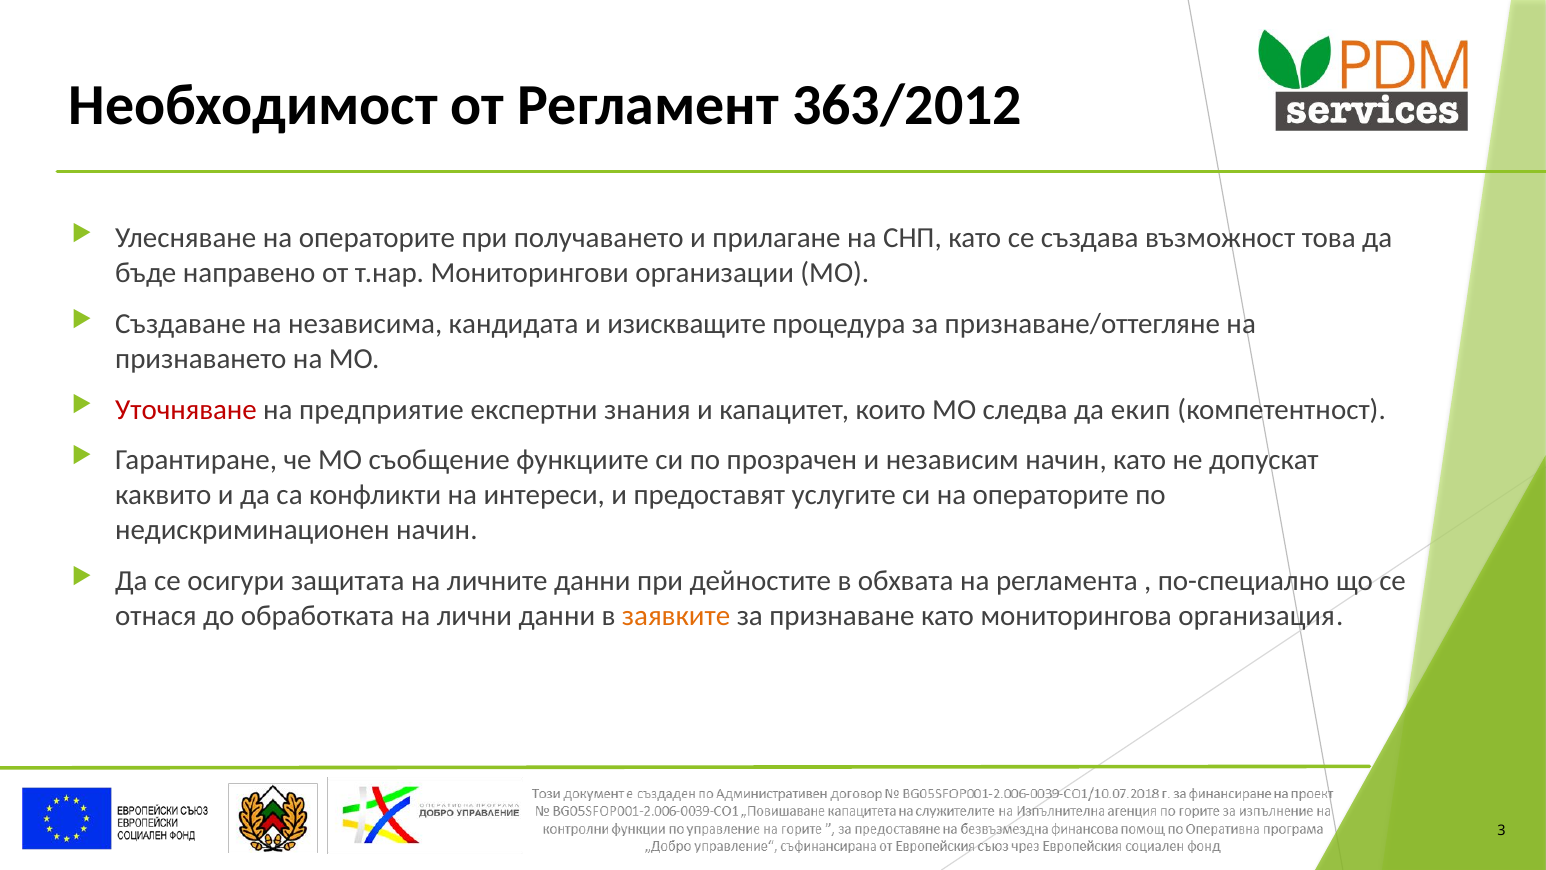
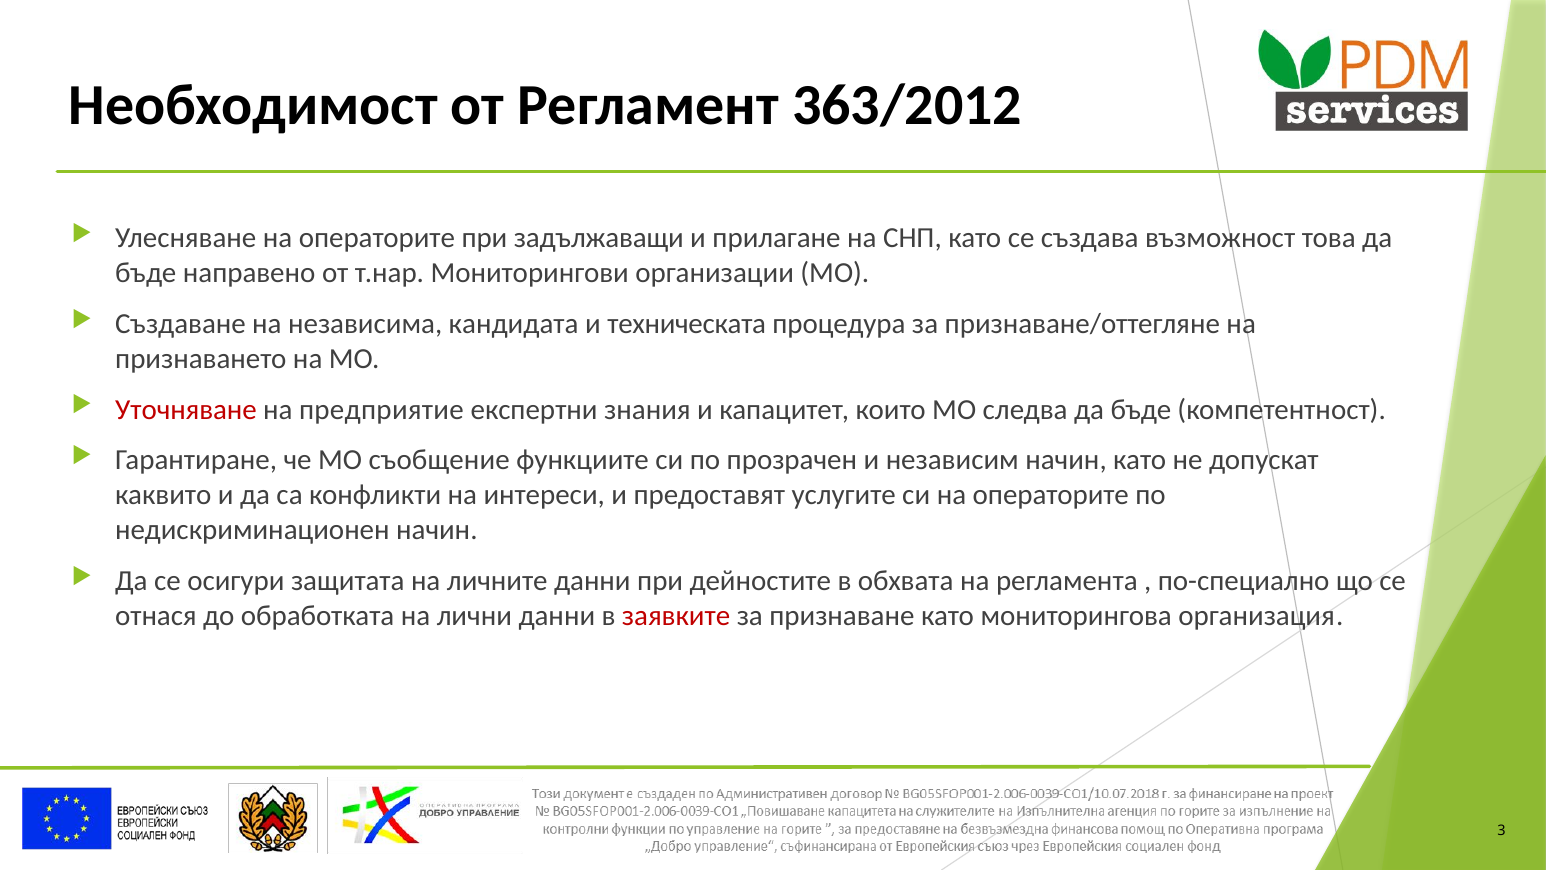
получаването: получаването -> задължаващи
изискващите: изискващите -> техническата
следва да екип: екип -> бъде
заявките colour: orange -> red
